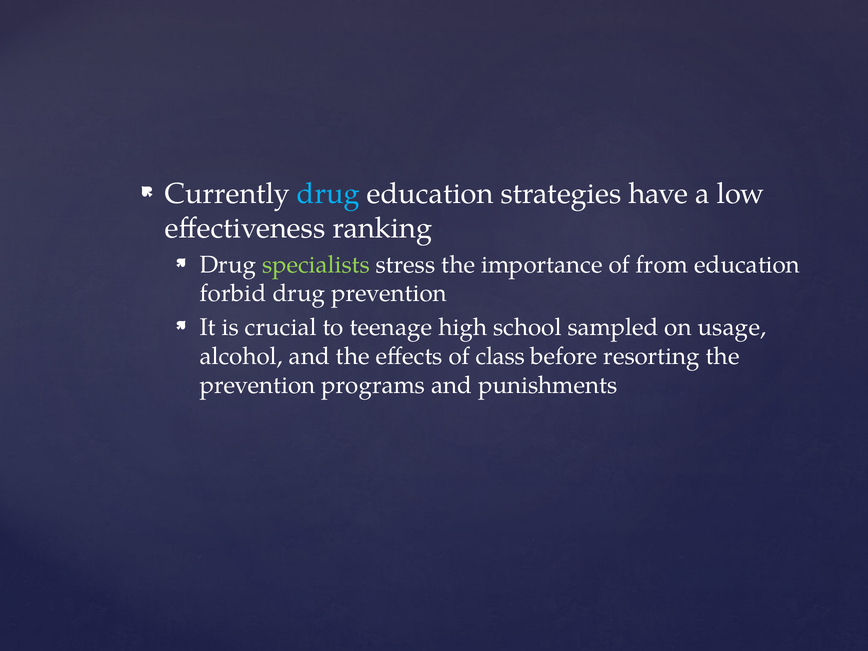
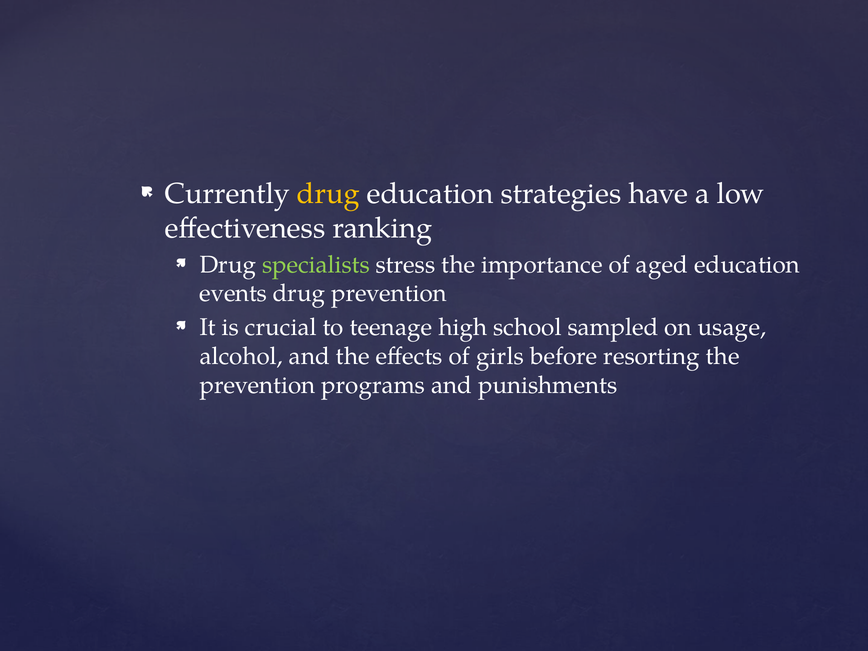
drug at (328, 194) colour: light blue -> yellow
from: from -> aged
forbid: forbid -> events
class: class -> girls
